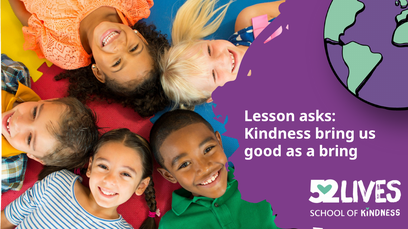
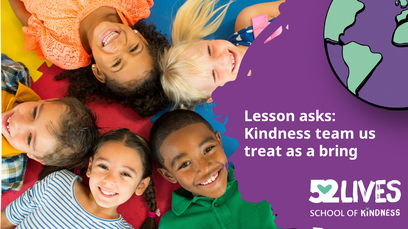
Kindness bring: bring -> team
good: good -> treat
